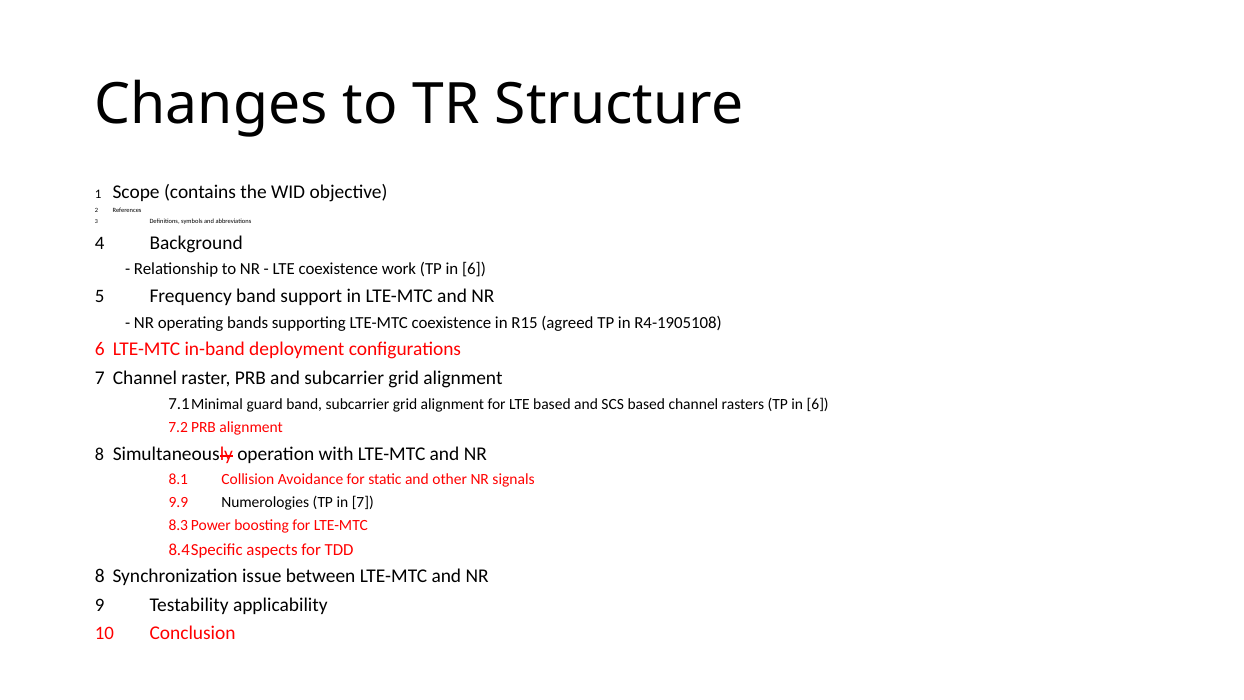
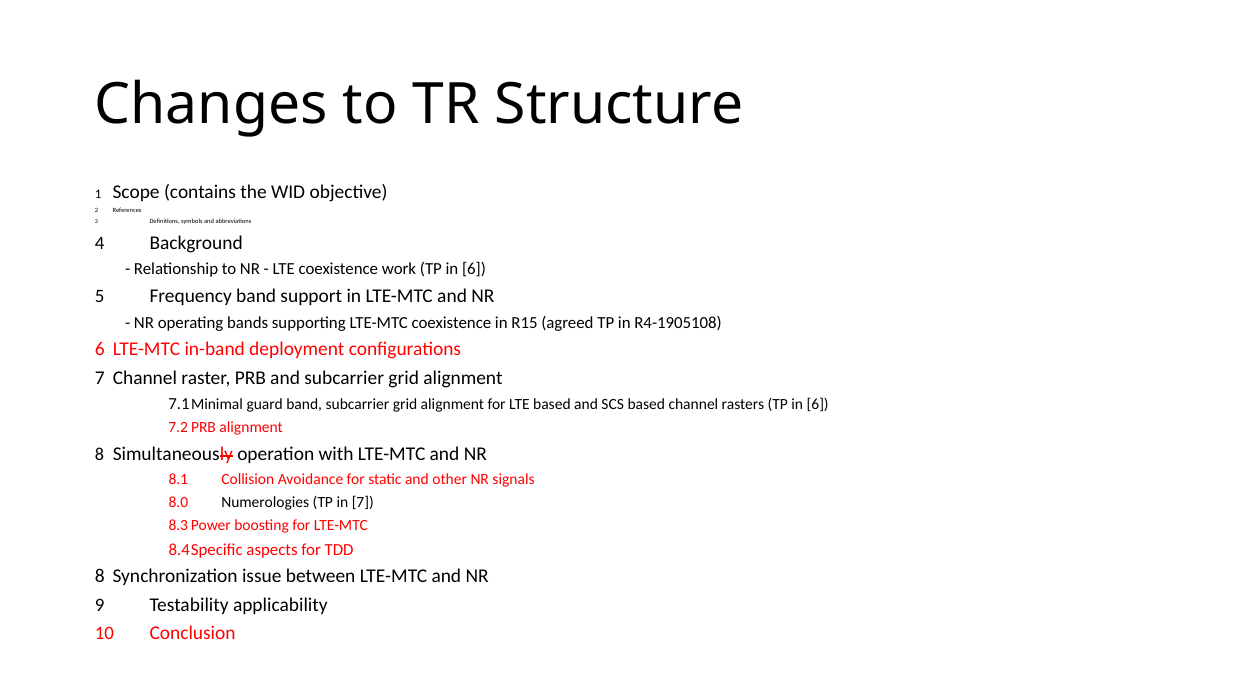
9.9: 9.9 -> 8.0
